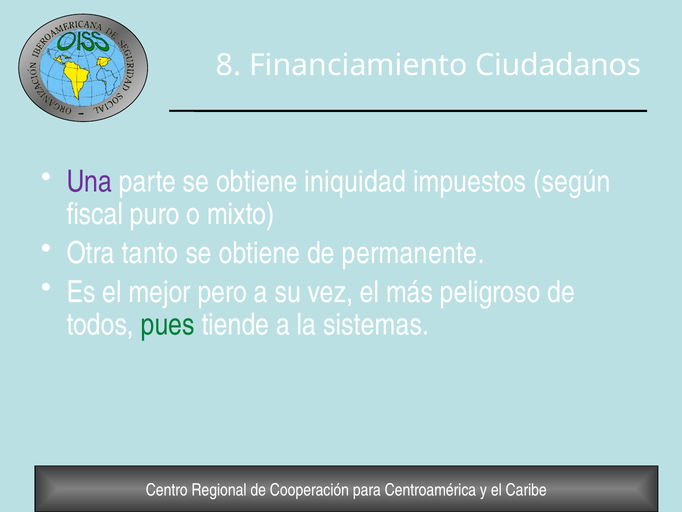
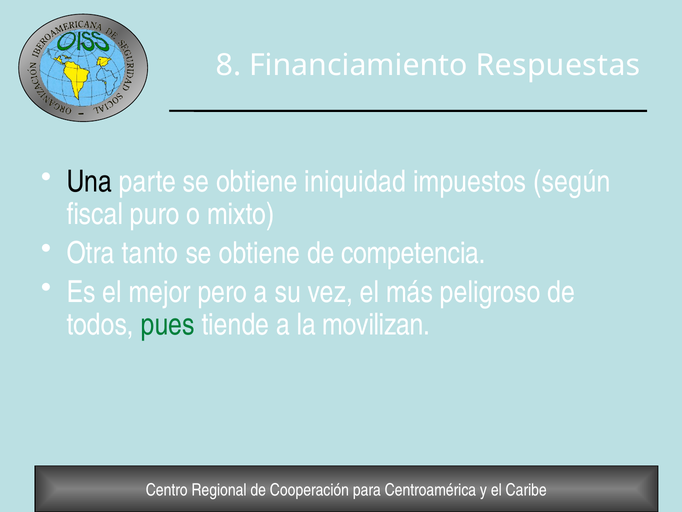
Ciudadanos: Ciudadanos -> Respuestas
Una colour: purple -> black
permanente: permanente -> competencia
sistemas: sistemas -> movilizan
